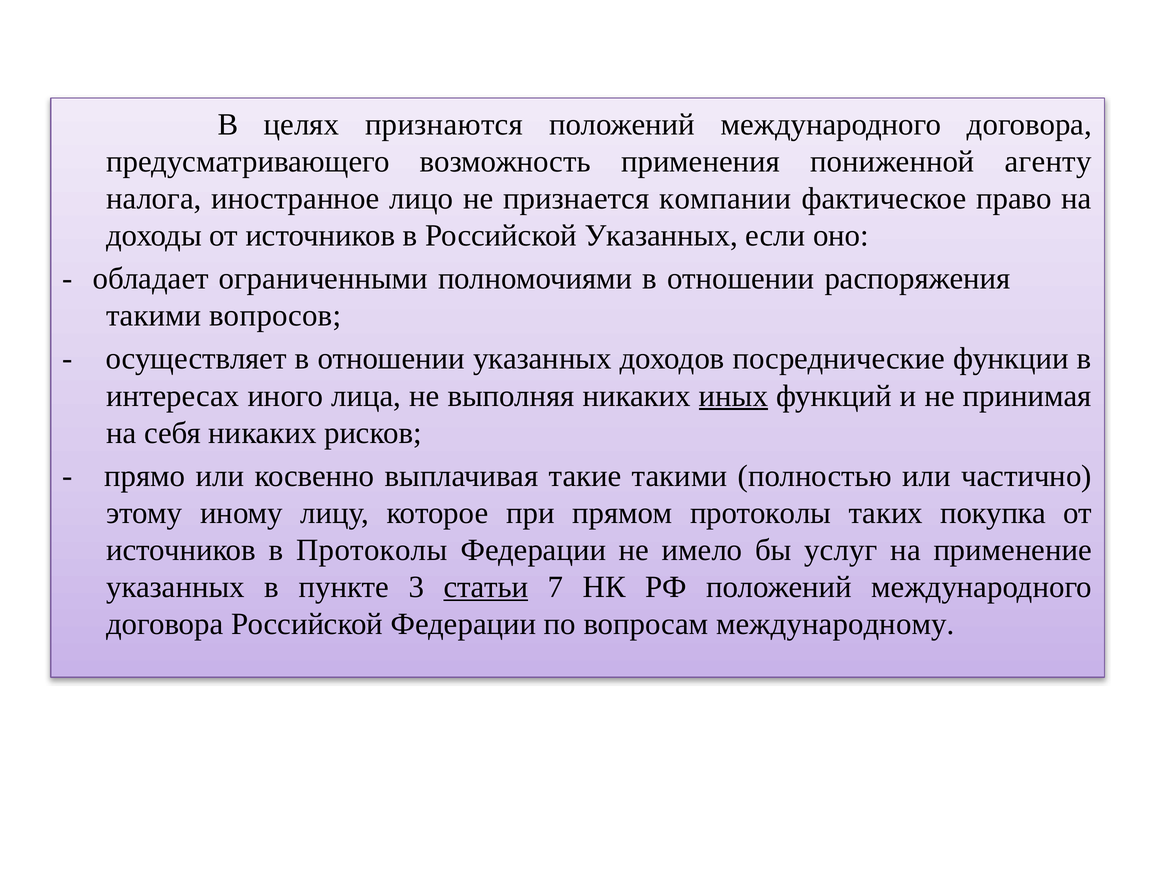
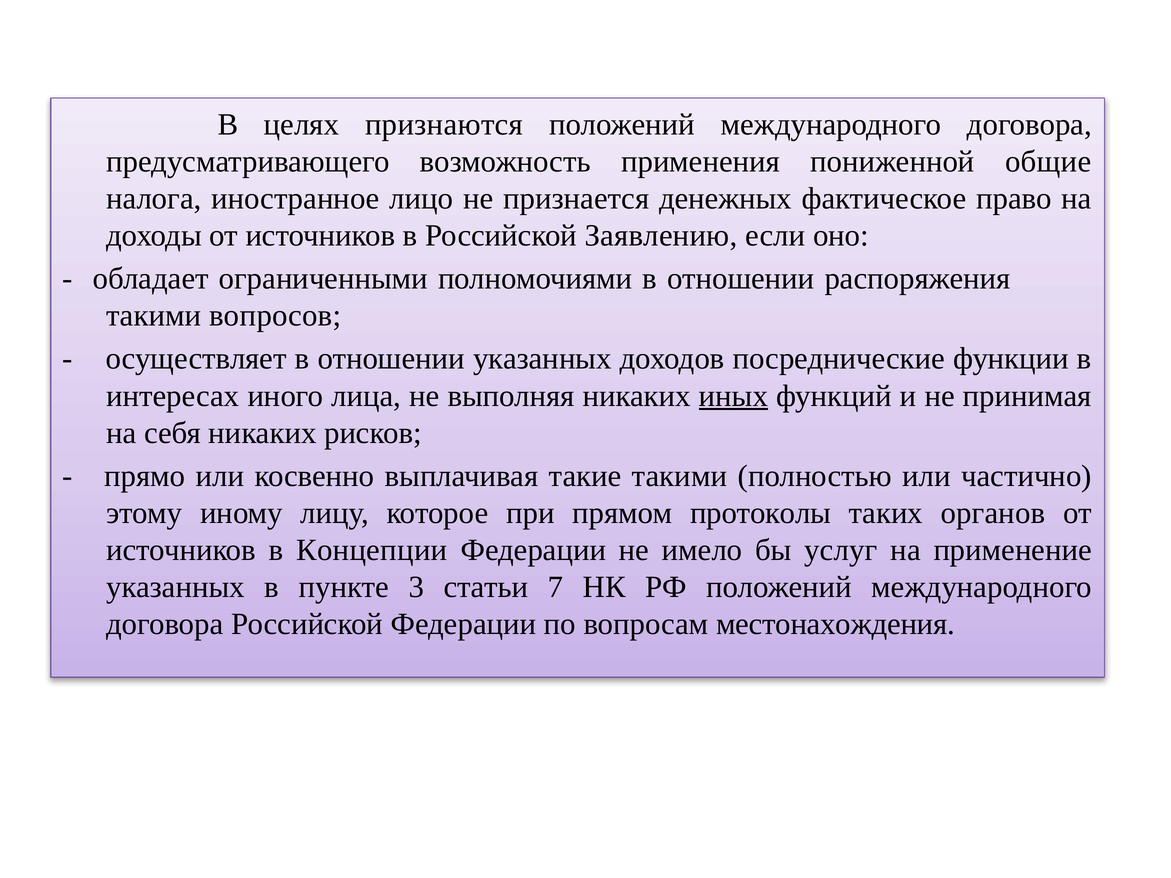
агенту: агенту -> общие
компании: компании -> денежных
Российской Указанных: Указанных -> Заявлению
покупка: покупка -> органов
в Протоколы: Протоколы -> Концепции
статьи underline: present -> none
международному: международному -> местонахождения
